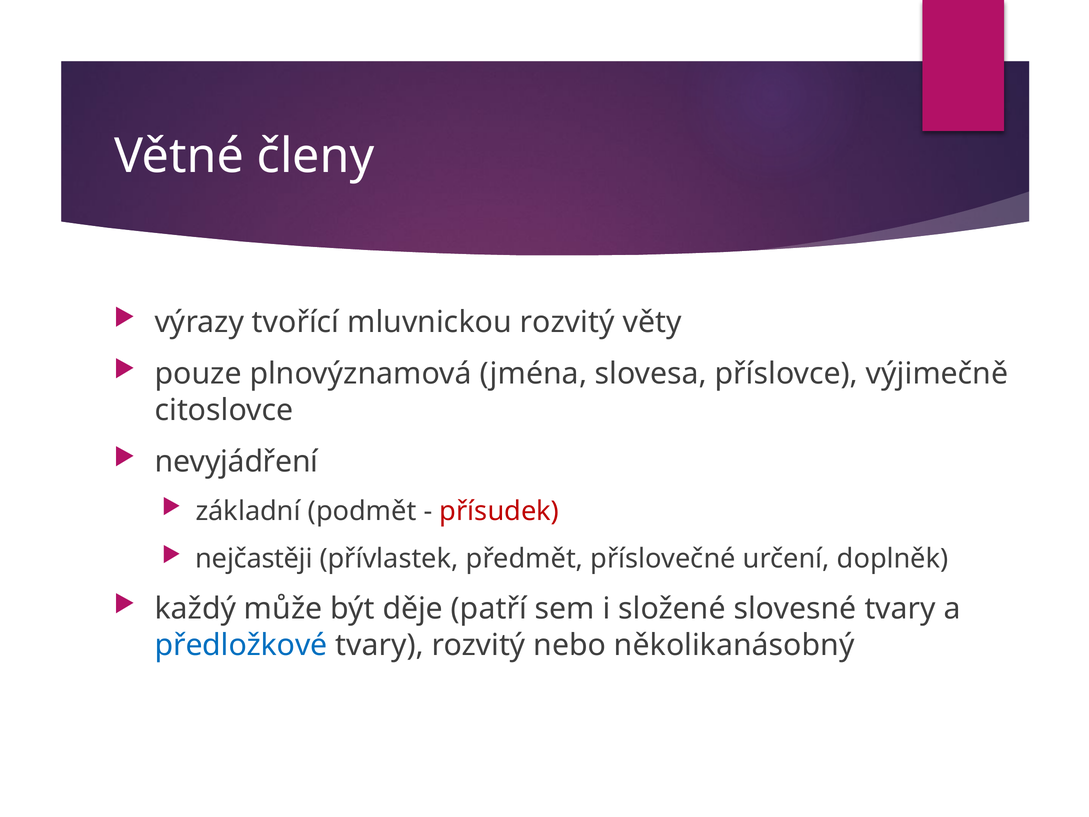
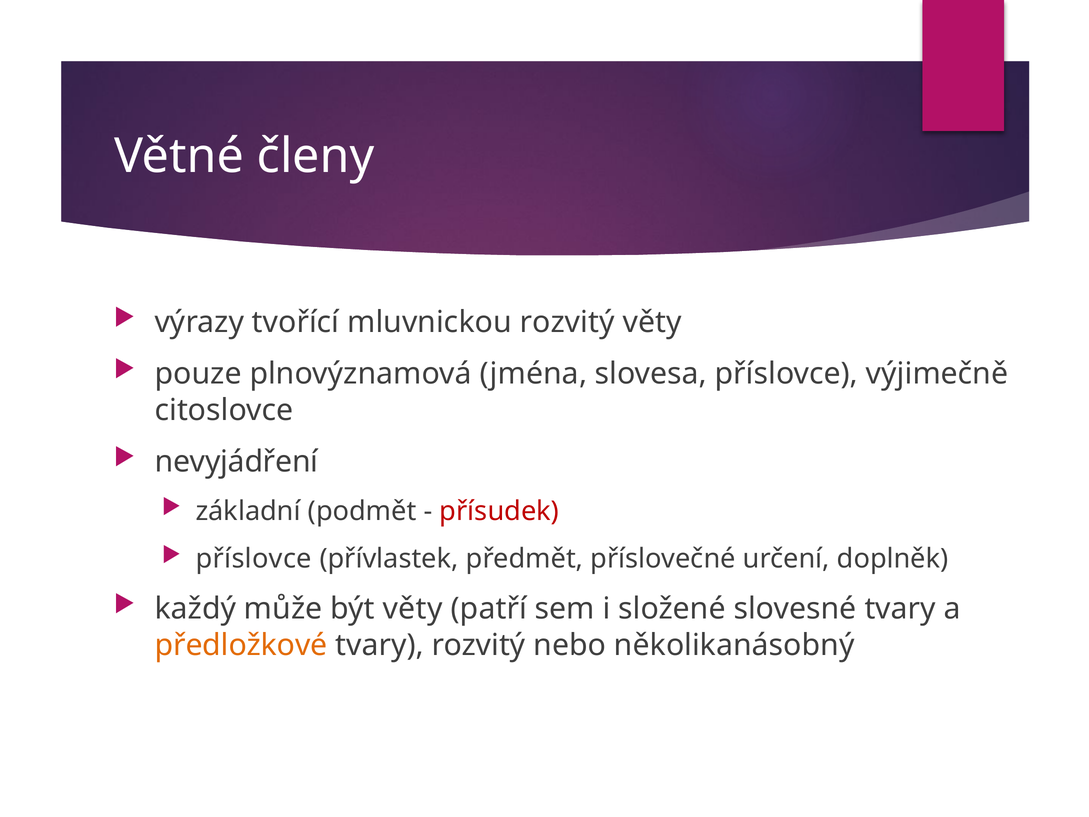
nejčastěji at (254, 559): nejčastěji -> příslovce
být děje: děje -> věty
předložkové colour: blue -> orange
